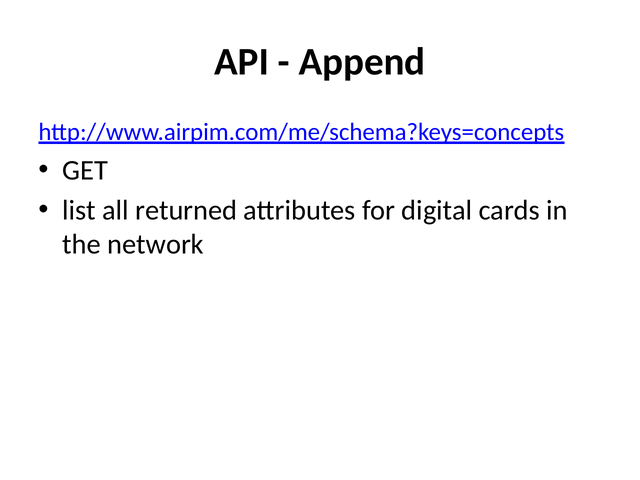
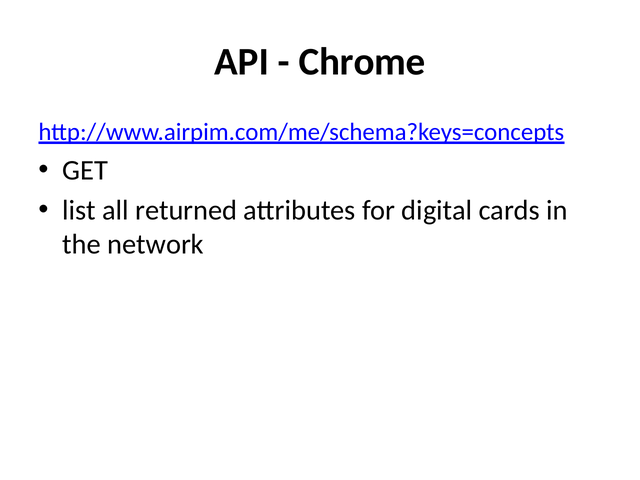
Append: Append -> Chrome
